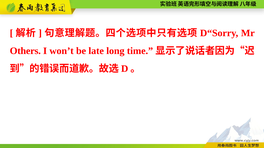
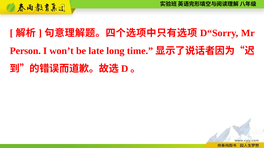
Others: Others -> Person
